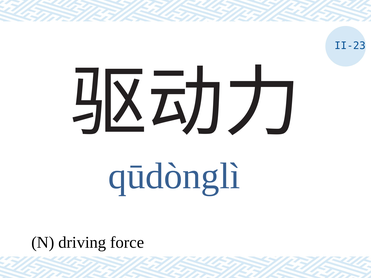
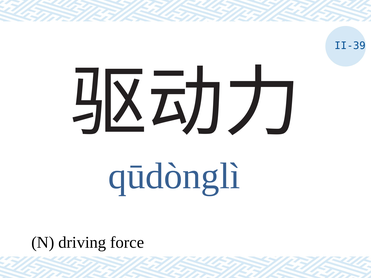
II-23: II-23 -> II-39
